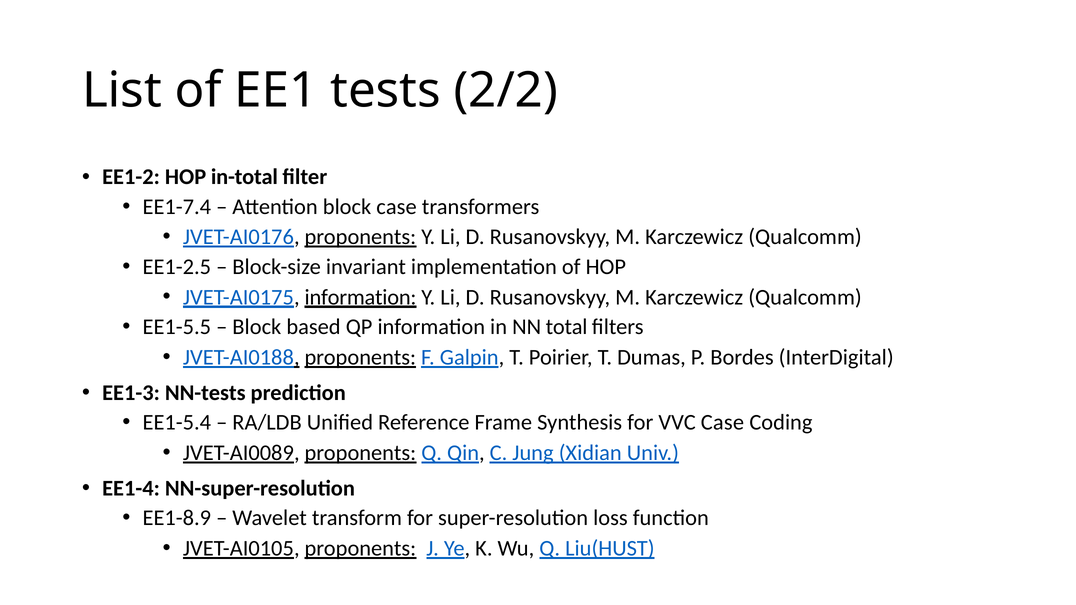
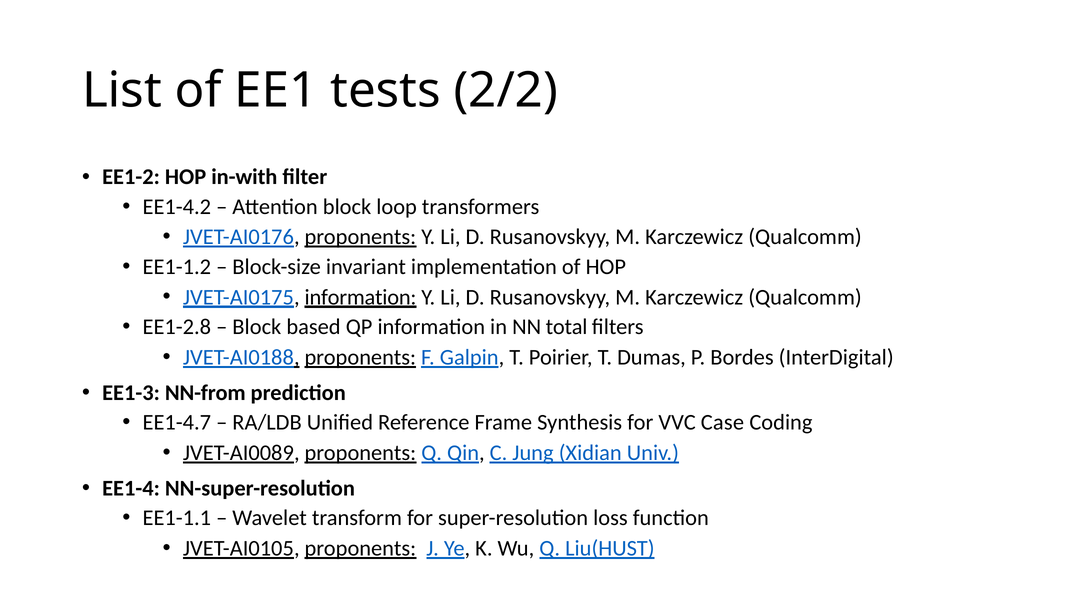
in-total: in-total -> in-with
EE1-7.4: EE1-7.4 -> EE1-4.2
block case: case -> loop
EE1-2.5: EE1-2.5 -> EE1-1.2
EE1-5.5: EE1-5.5 -> EE1-2.8
NN-tests: NN-tests -> NN-from
EE1-5.4: EE1-5.4 -> EE1-4.7
EE1-8.9: EE1-8.9 -> EE1-1.1
